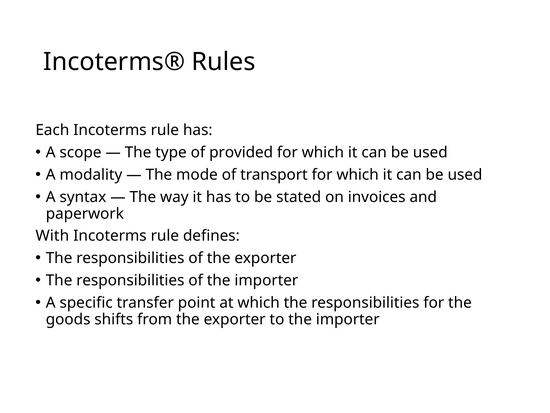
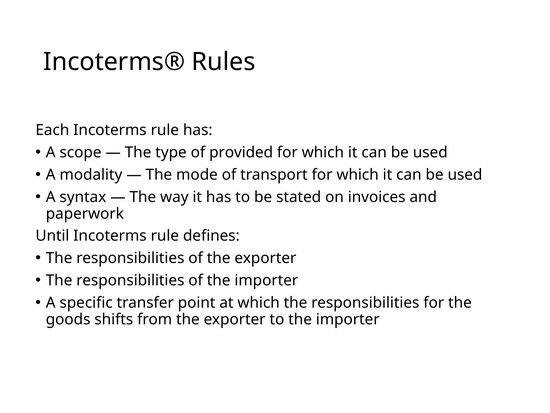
With: With -> Until
